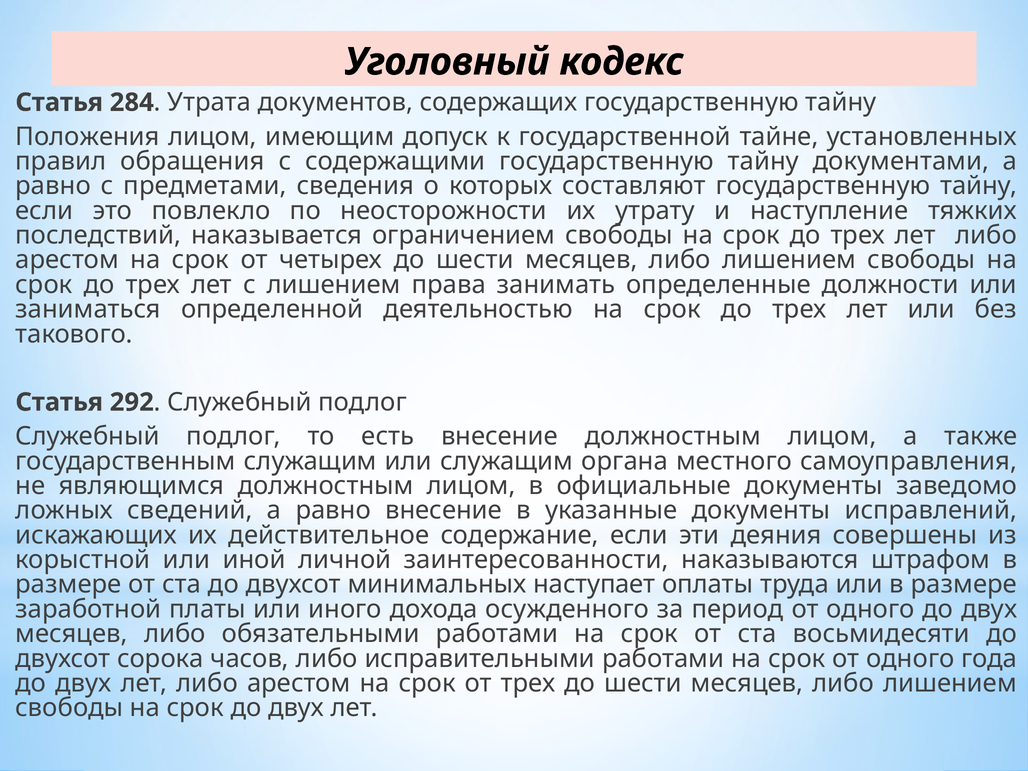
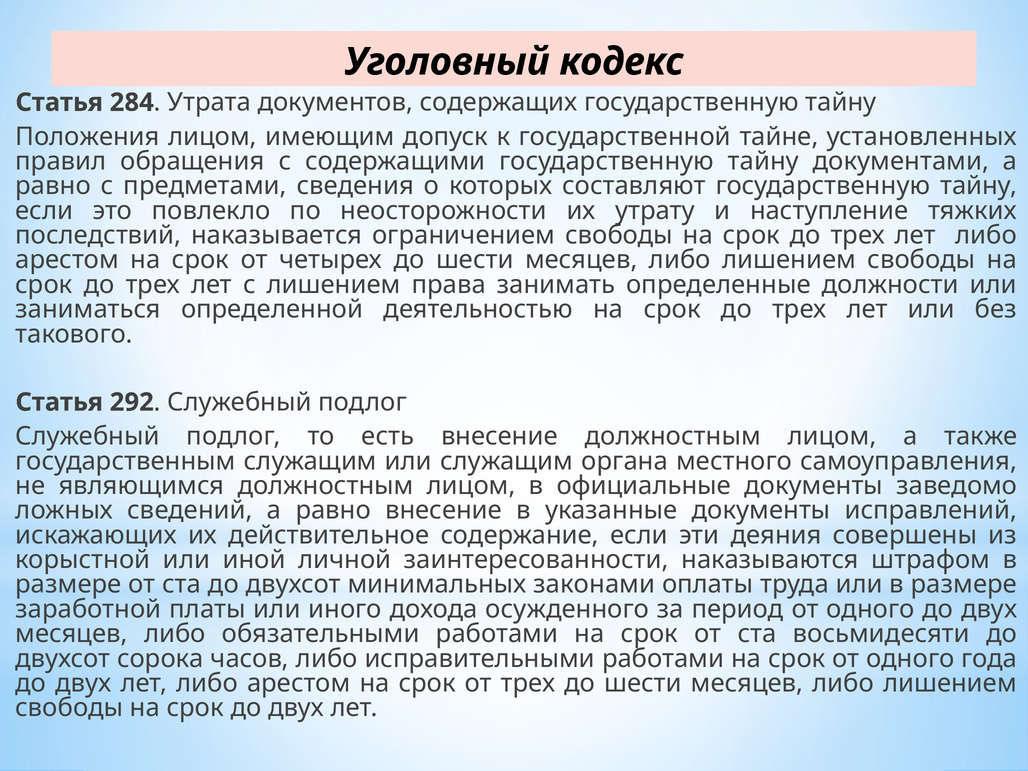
наступает: наступает -> законами
